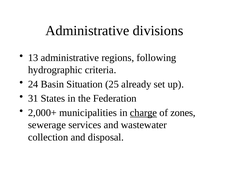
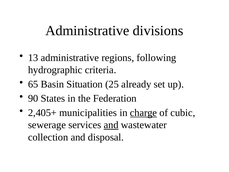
24: 24 -> 65
31: 31 -> 90
2,000+: 2,000+ -> 2,405+
zones: zones -> cubic
and at (111, 125) underline: none -> present
